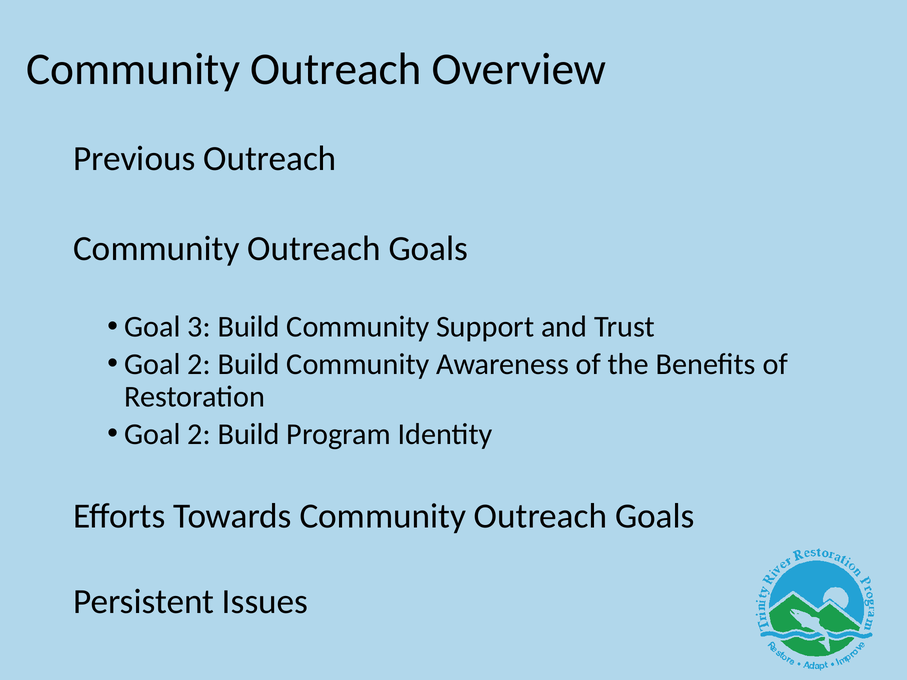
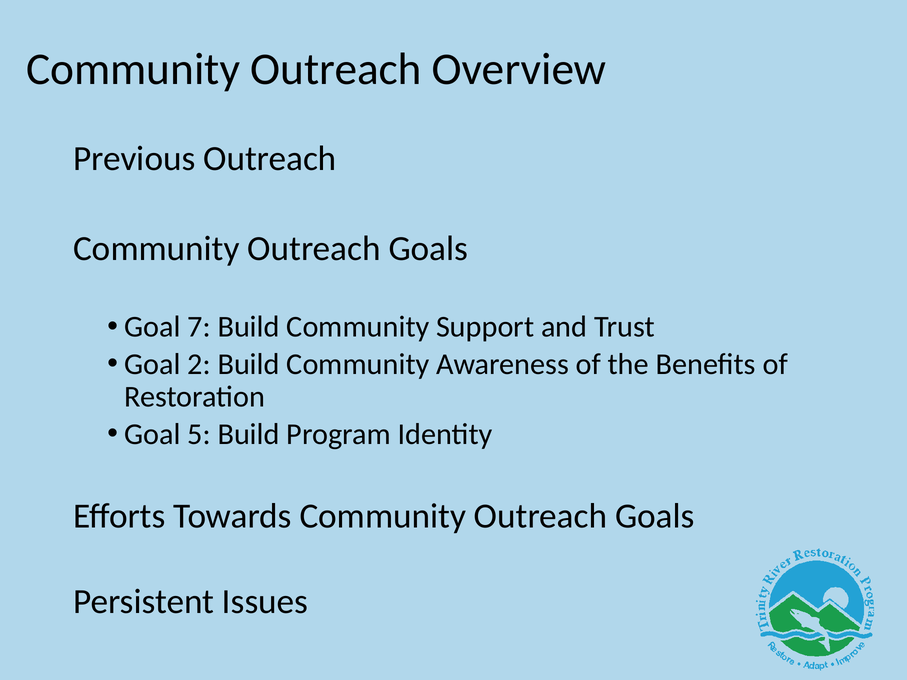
3: 3 -> 7
2 at (199, 434): 2 -> 5
